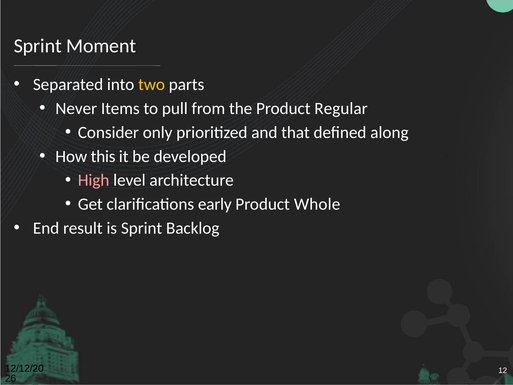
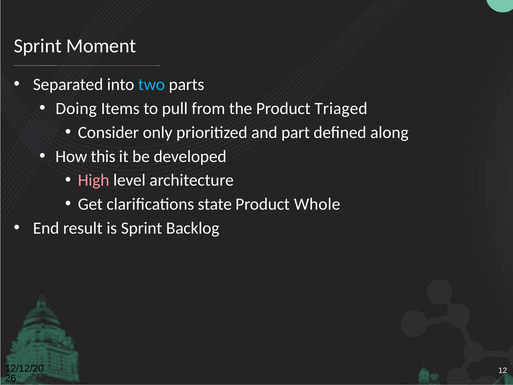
two colour: yellow -> light blue
Never: Never -> Doing
Regular: Regular -> Triaged
that: that -> part
early: early -> state
